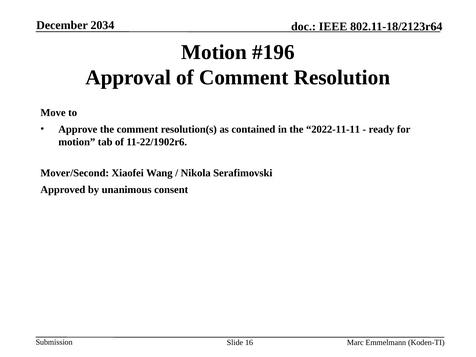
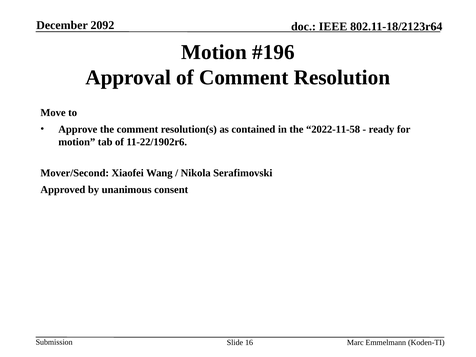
2034: 2034 -> 2092
2022-11-11: 2022-11-11 -> 2022-11-58
